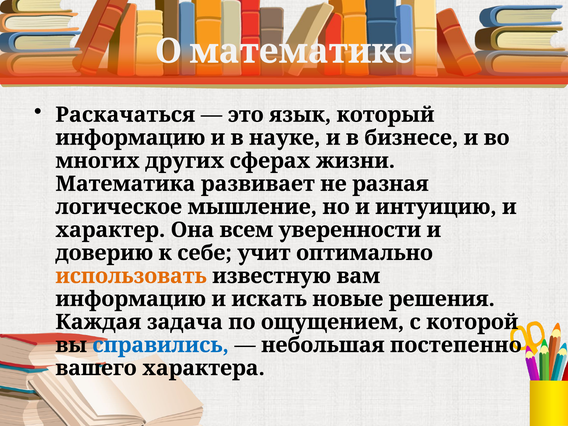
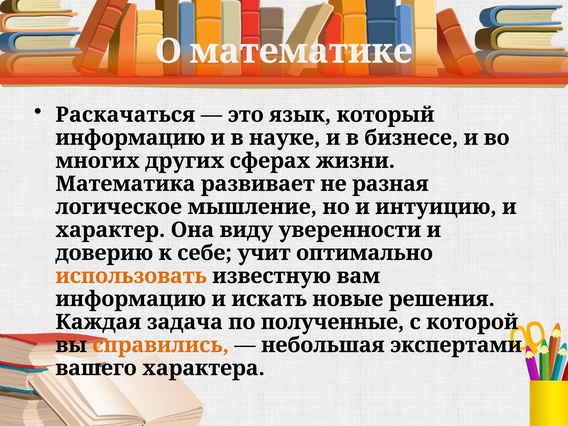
всем: всем -> виду
ощущением: ощущением -> полученные
справились colour: blue -> orange
постепенно: постепенно -> экспертами
